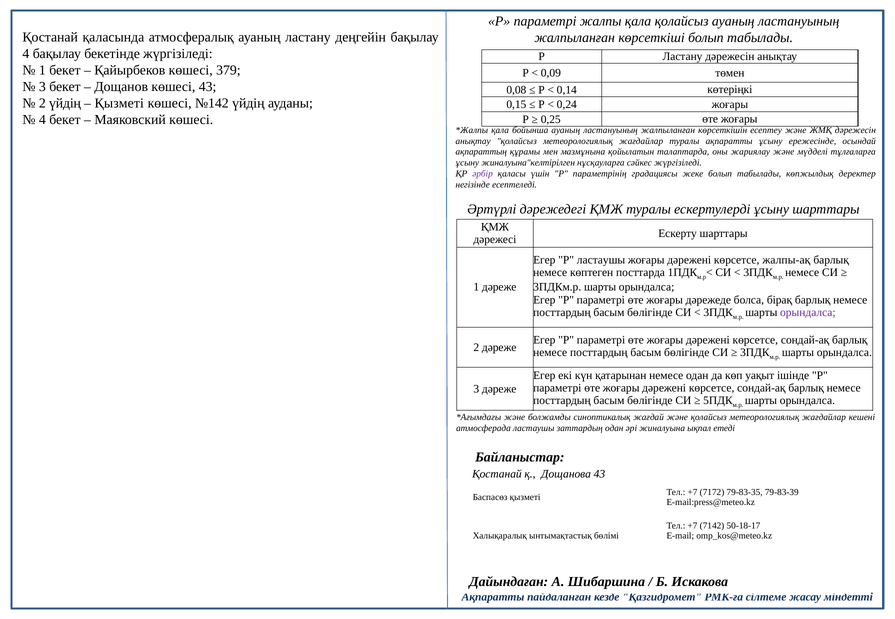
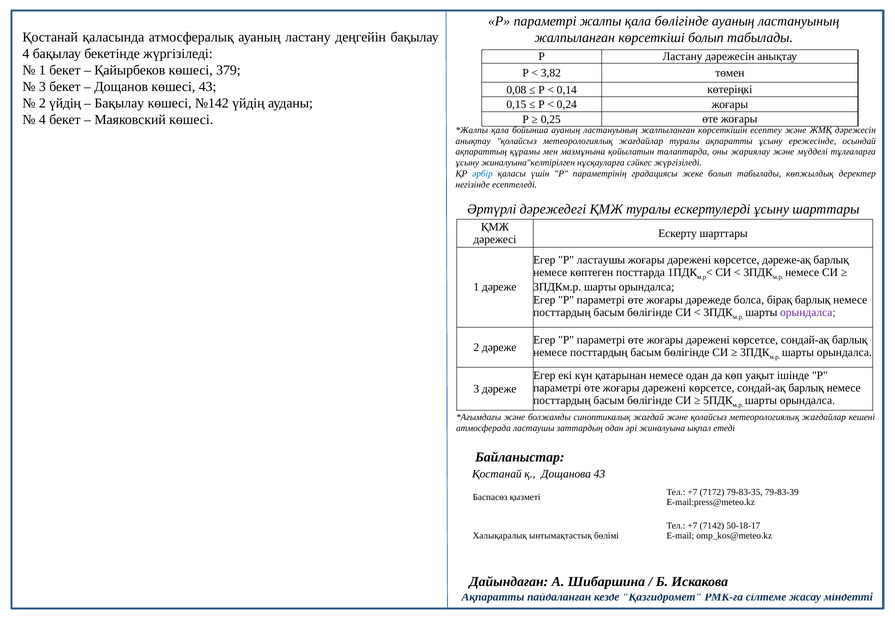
қала қолайсыз: қолайсыз -> бөлігінде
0,09: 0,09 -> 3,82
Қызметі at (119, 103): Қызметі -> Бақылау
әрбір colour: purple -> blue
жалпы-ақ: жалпы-ақ -> дәреже-ақ
